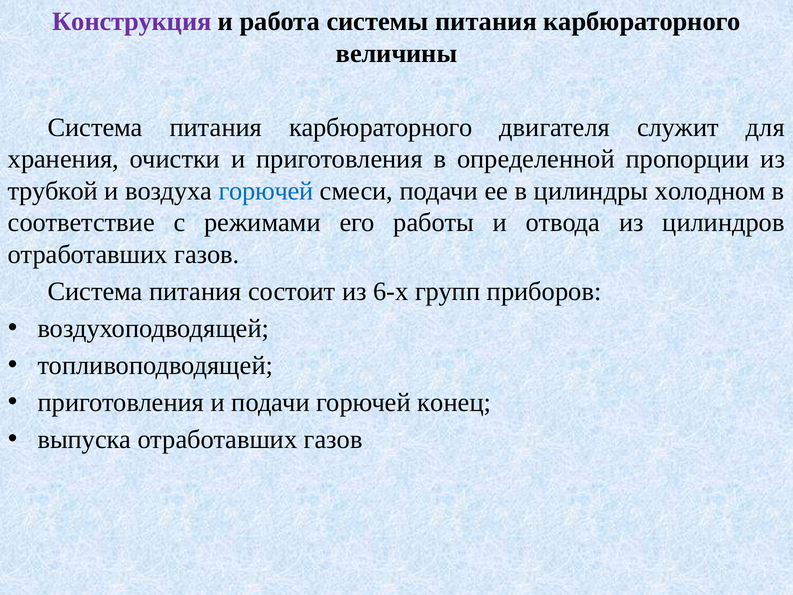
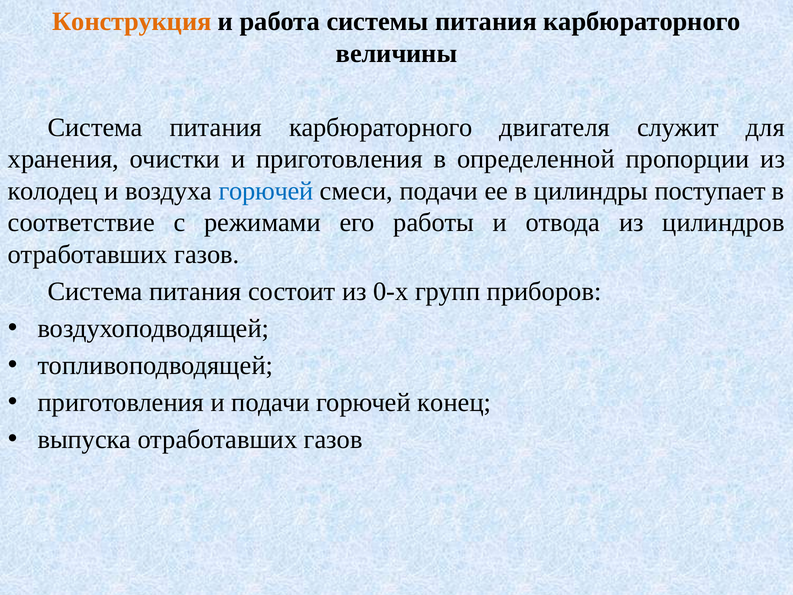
Конструкция colour: purple -> orange
трубкой: трубкой -> колодец
холодном: холодном -> поступает
6-х: 6-х -> 0-х
